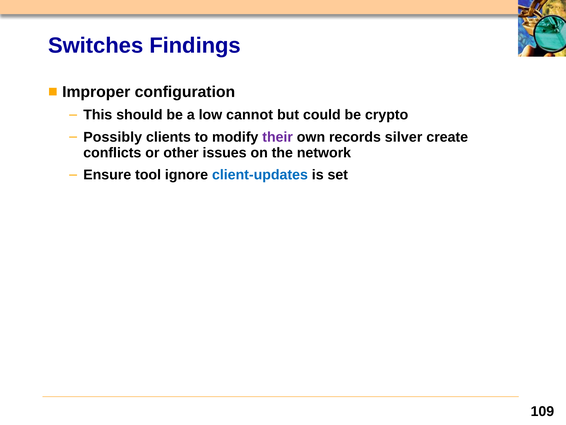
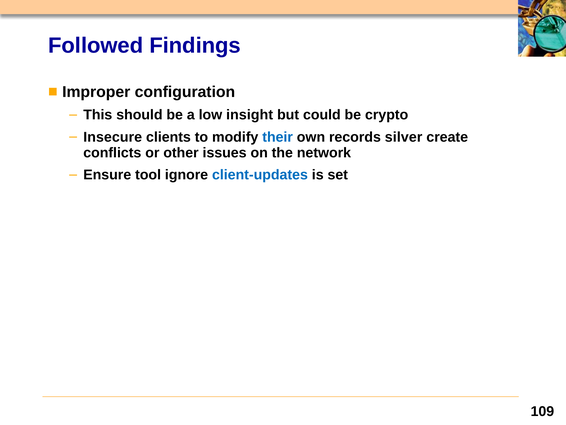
Switches: Switches -> Followed
cannot: cannot -> insight
Possibly: Possibly -> Insecure
their colour: purple -> blue
